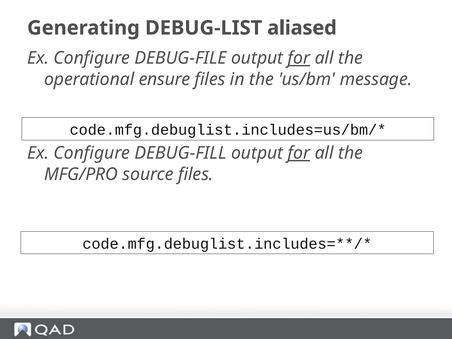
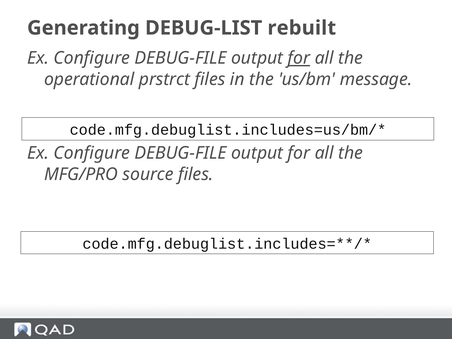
aliased: aliased -> rebuilt
ensure: ensure -> prstrct
DEBUG-FILL at (180, 153): DEBUG-FILL -> DEBUG-FILE
for at (299, 153) underline: present -> none
